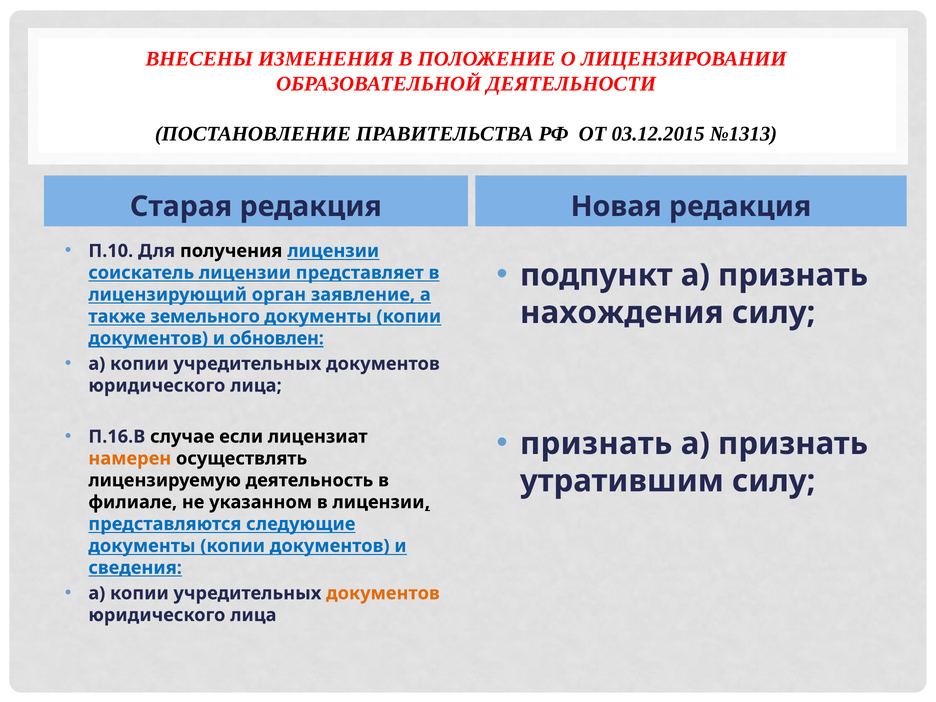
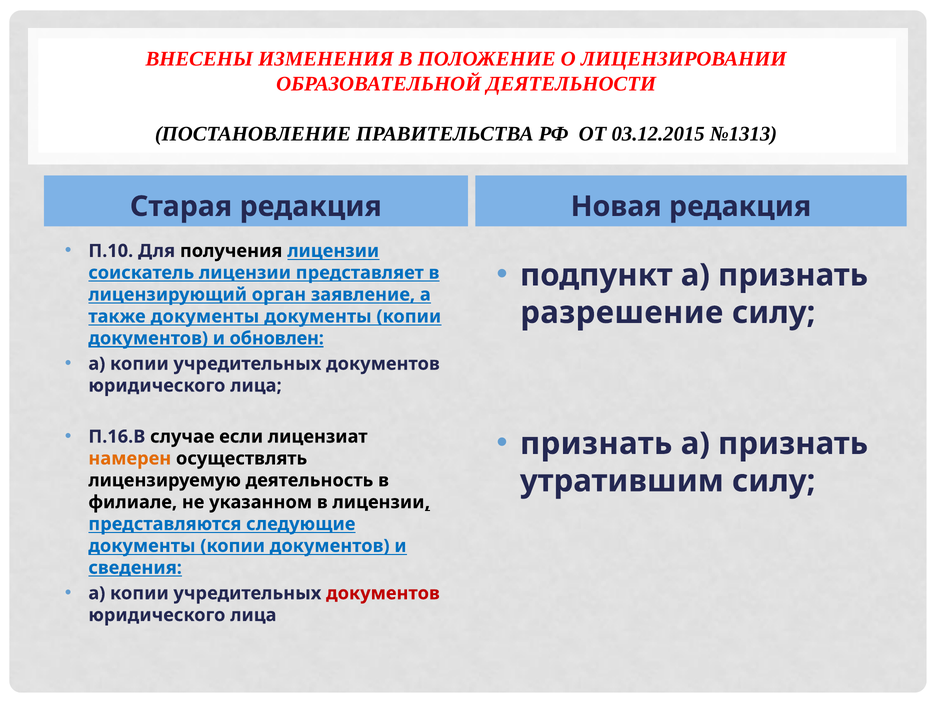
нахождения: нахождения -> разрешение
также земельного: земельного -> документы
документов at (383, 593) colour: orange -> red
